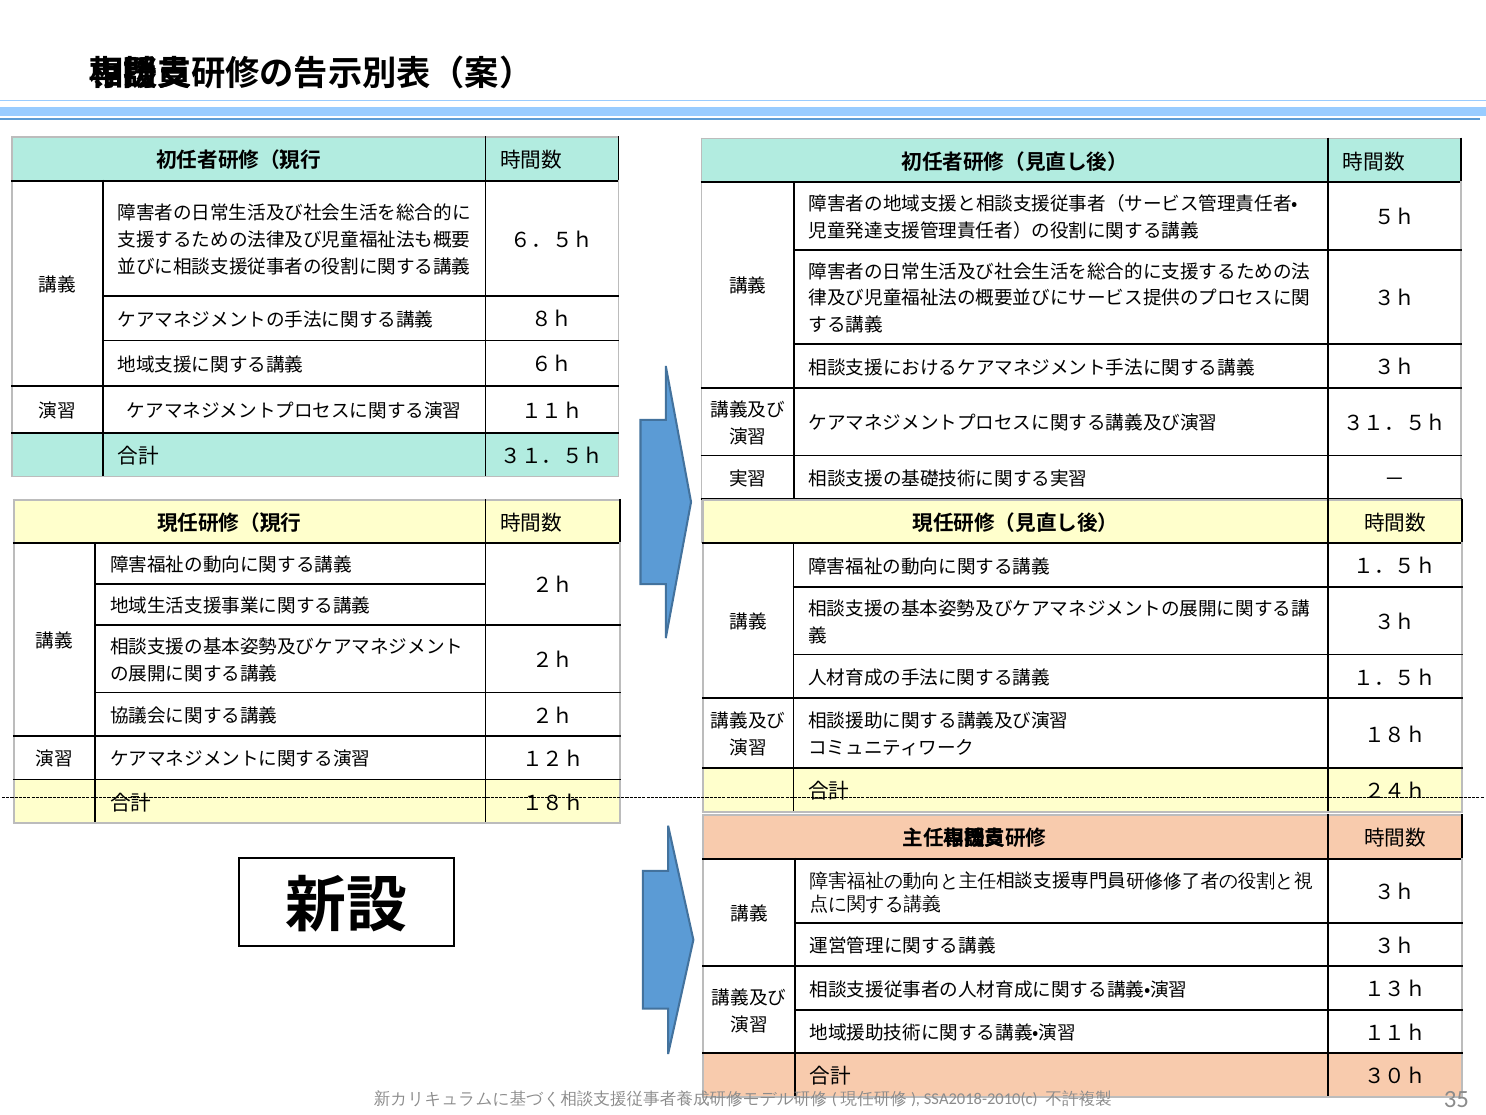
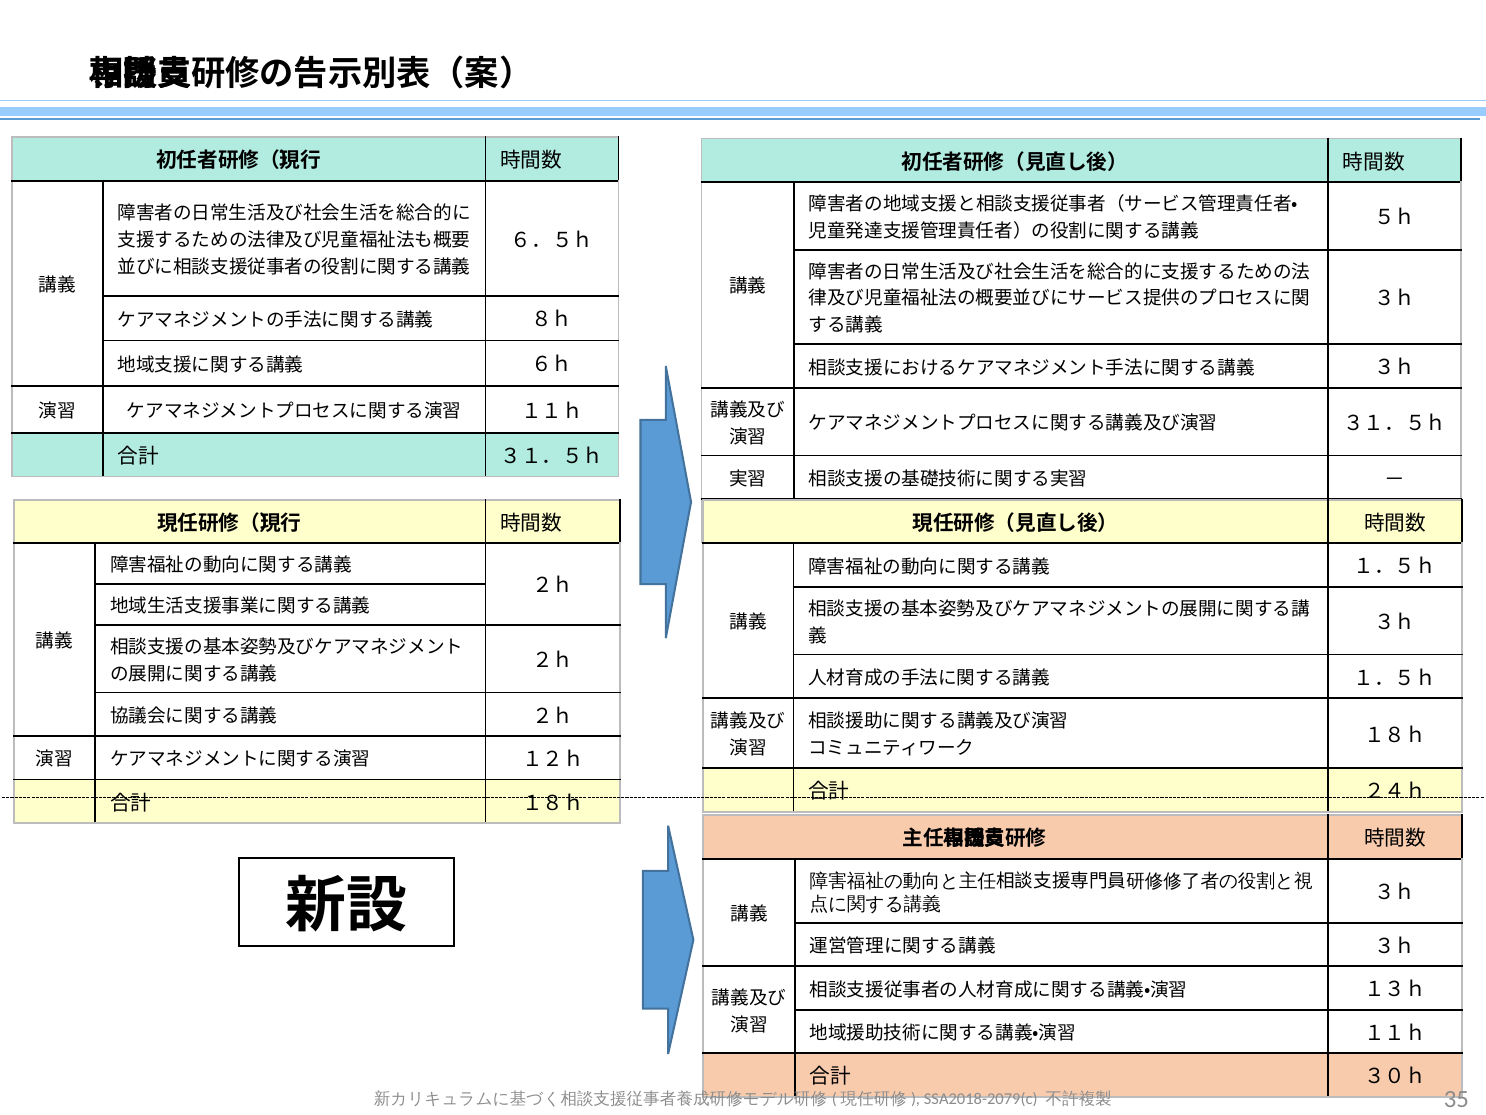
SSA2018-2010(c: SSA2018-2010(c -> SSA2018-2079(c
